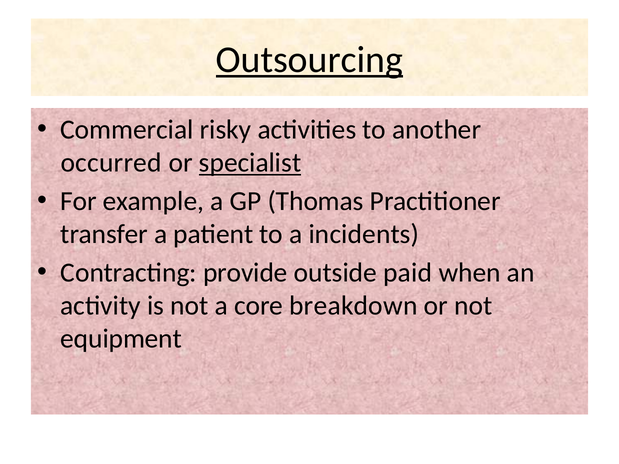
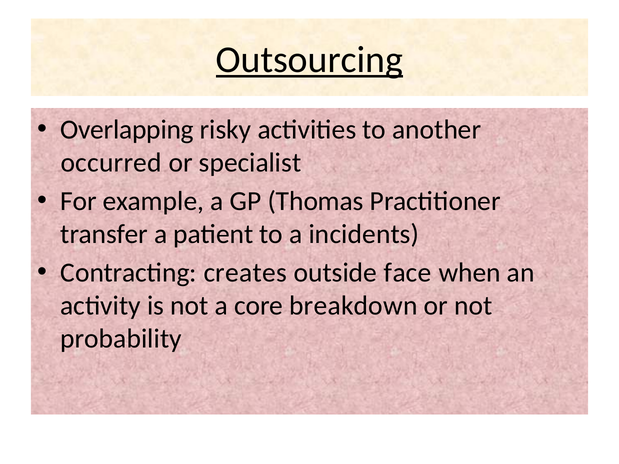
Commercial: Commercial -> Overlapping
specialist underline: present -> none
provide: provide -> creates
paid: paid -> face
equipment: equipment -> probability
